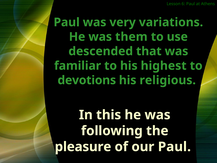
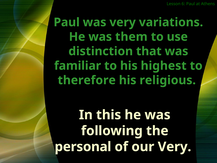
descended: descended -> distinction
devotions: devotions -> therefore
pleasure: pleasure -> personal
our Paul: Paul -> Very
